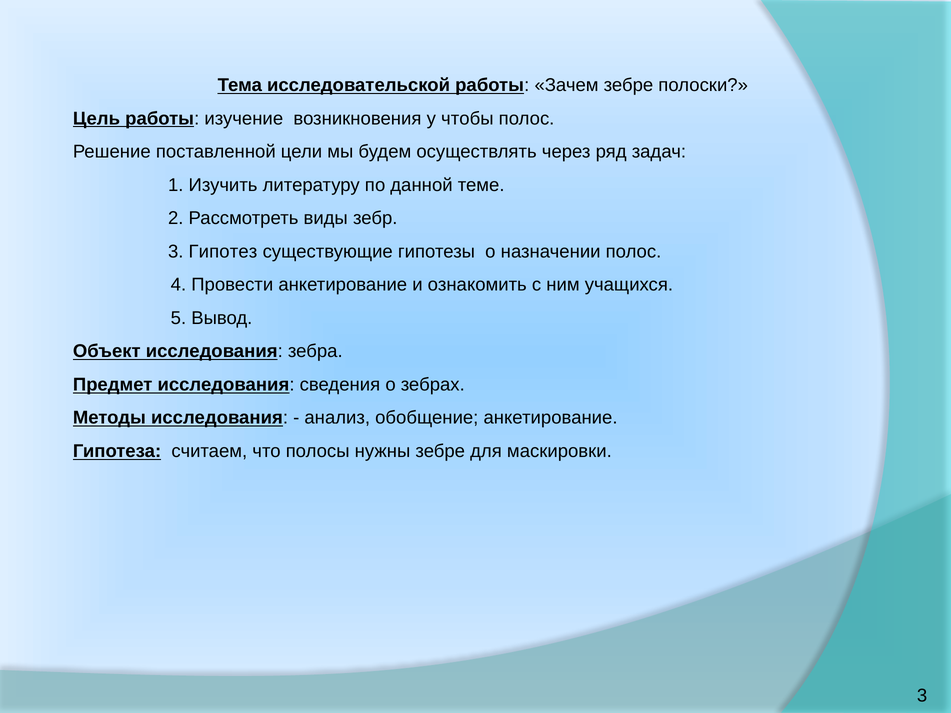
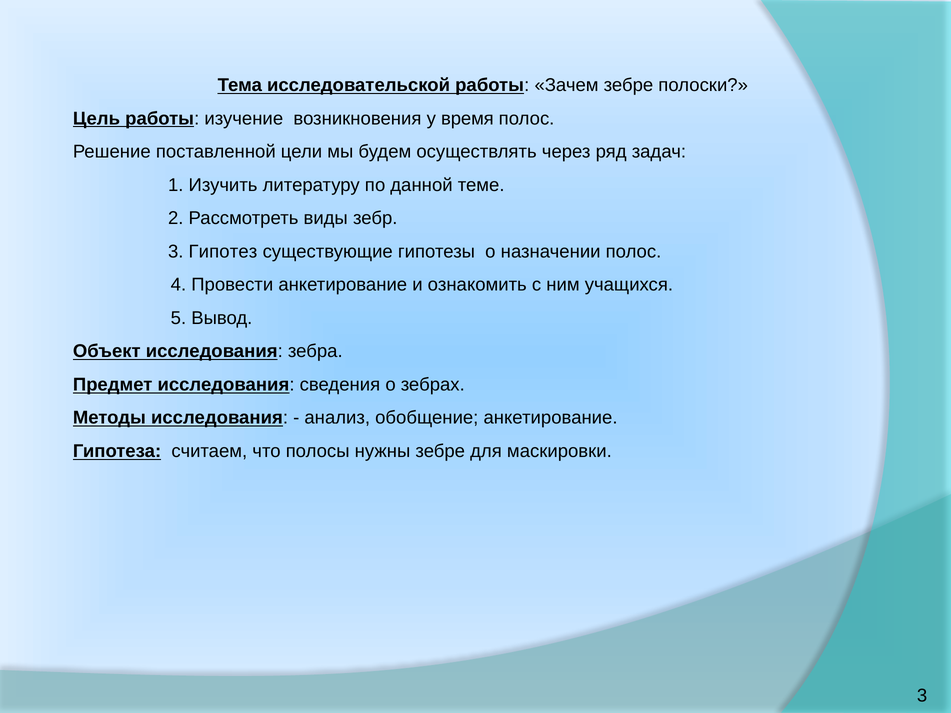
чтобы: чтобы -> время
